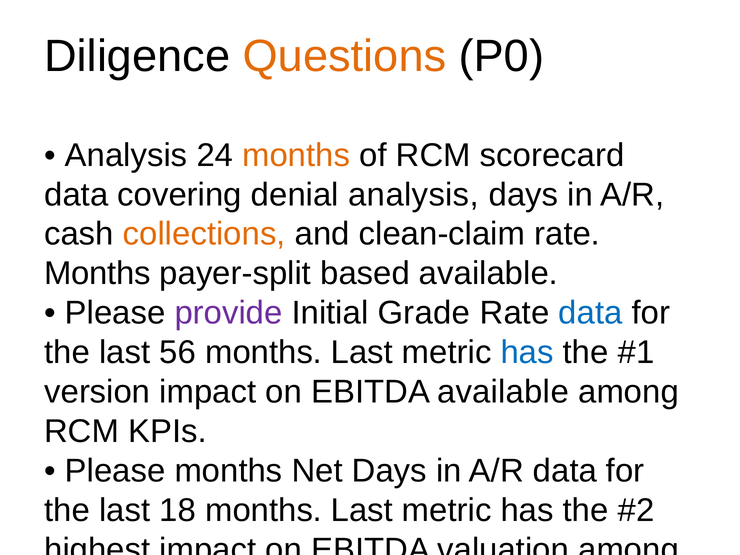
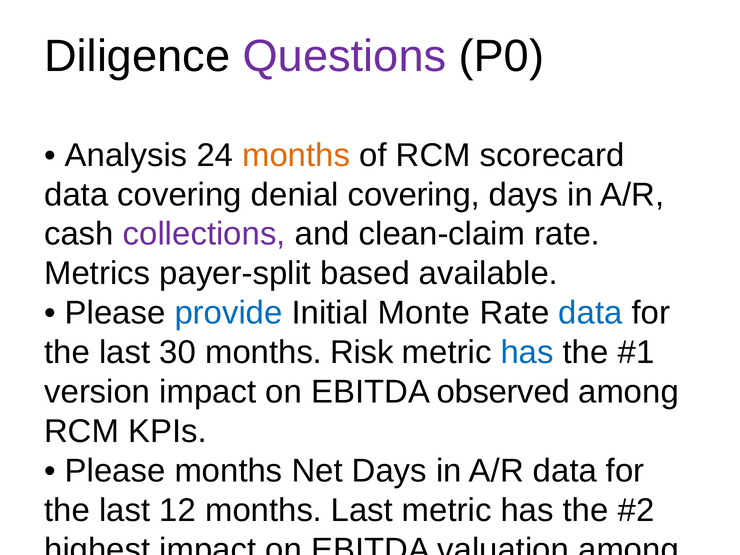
Questions colour: orange -> purple
denial analysis: analysis -> covering
collections colour: orange -> purple
Months at (97, 274): Months -> Metrics
provide at (228, 313) colour: purple -> blue
Grade: Grade -> Monte
56: 56 -> 30
Last at (362, 353): Last -> Risk
EBITDA available: available -> observed
18: 18 -> 12
